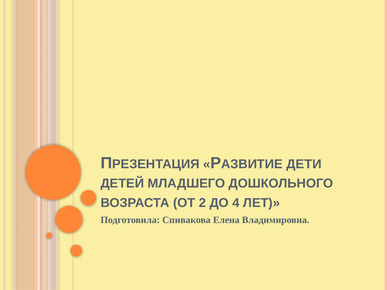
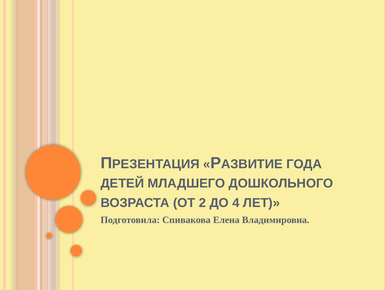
ДЕТИ: ДЕТИ -> ГОДА
